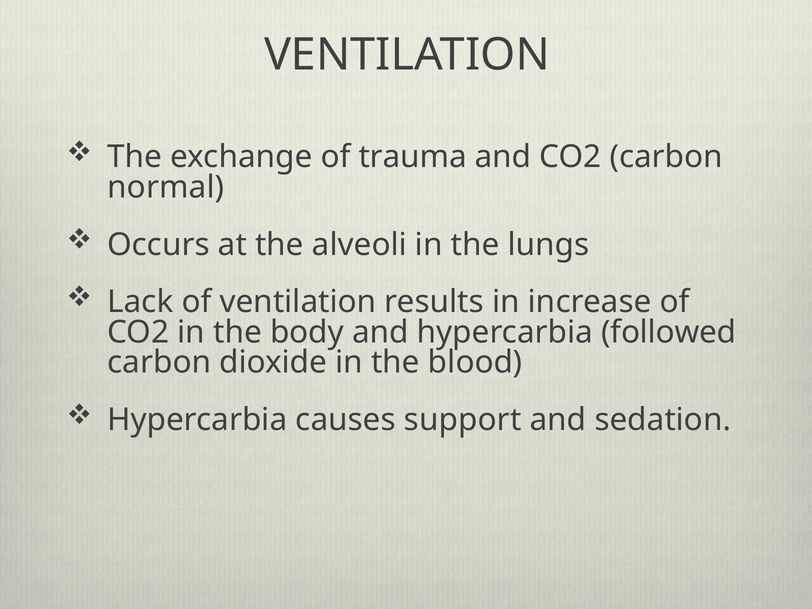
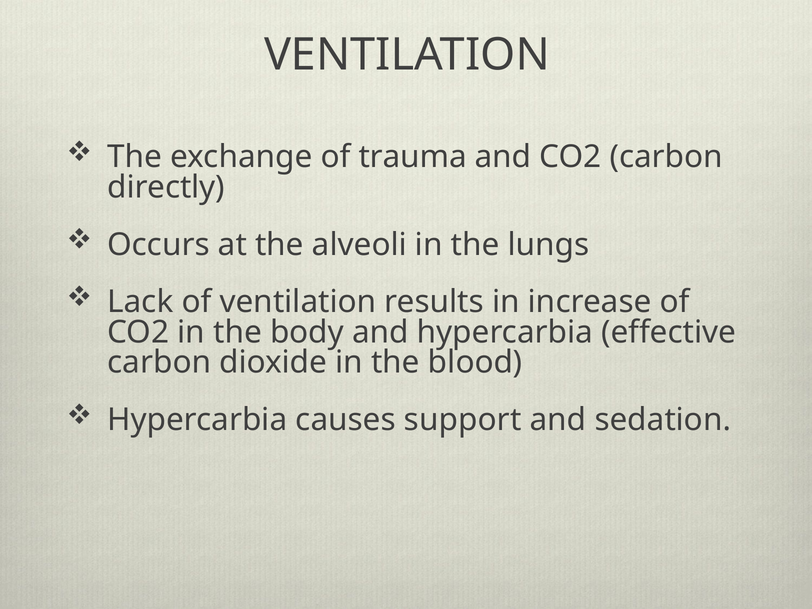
normal: normal -> directly
followed: followed -> effective
